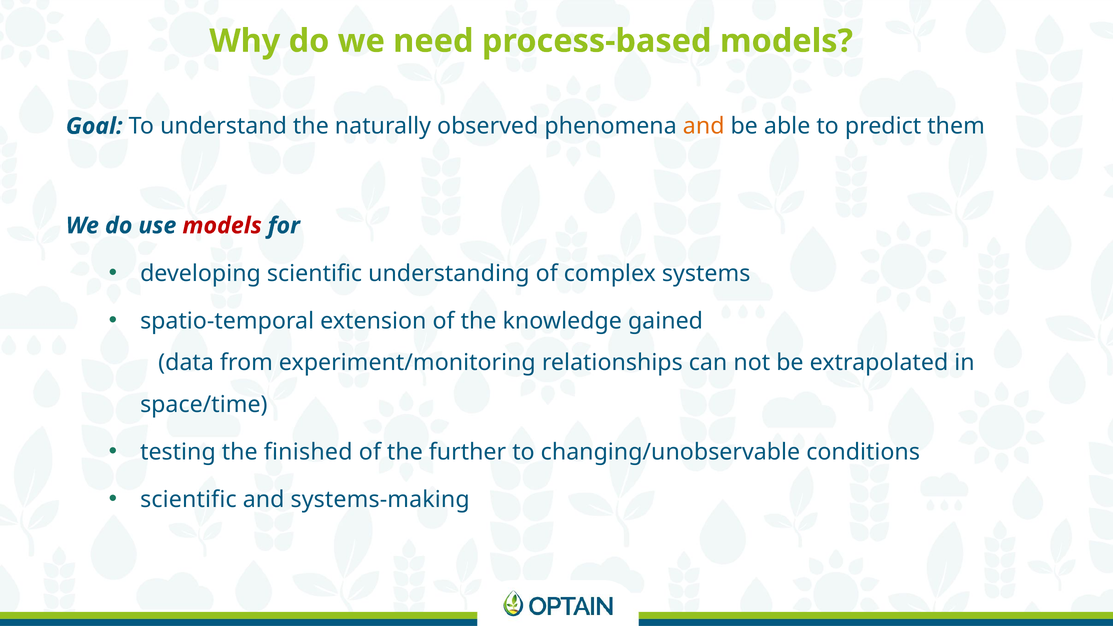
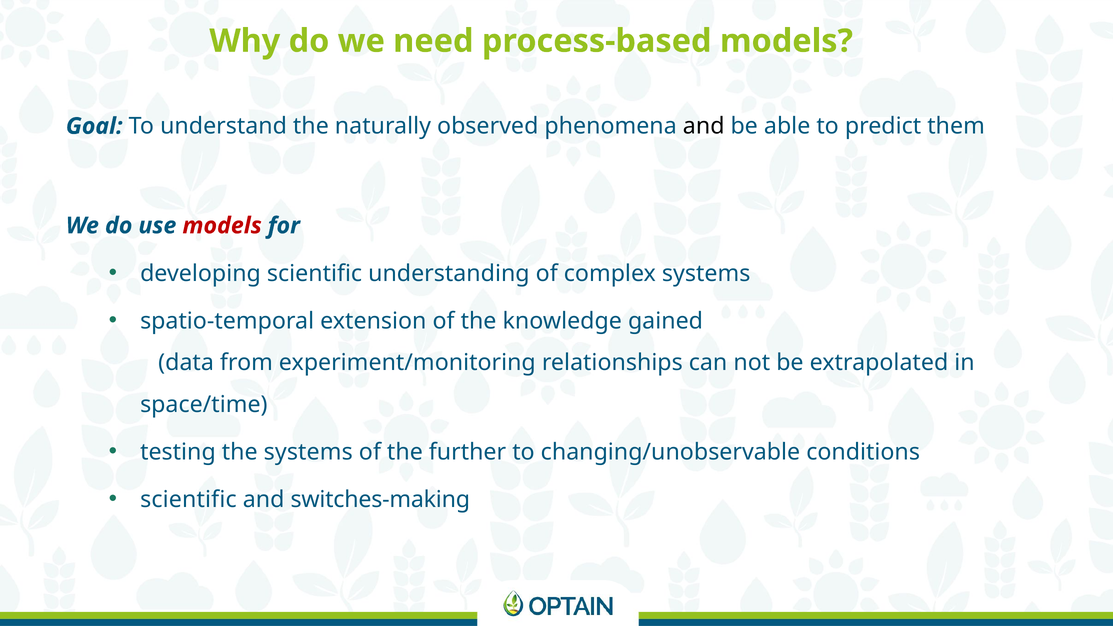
and at (704, 126) colour: orange -> black
the finished: finished -> systems
systems-making: systems-making -> switches-making
